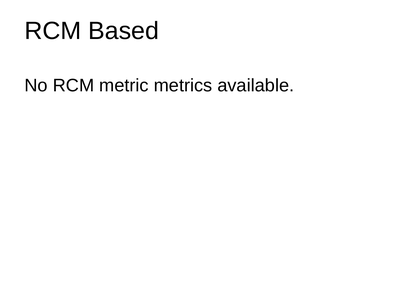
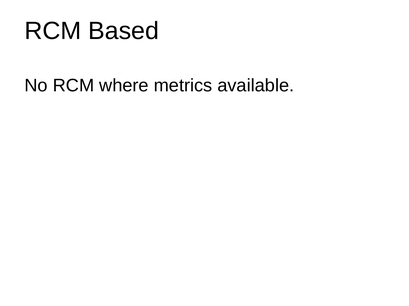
metric: metric -> where
